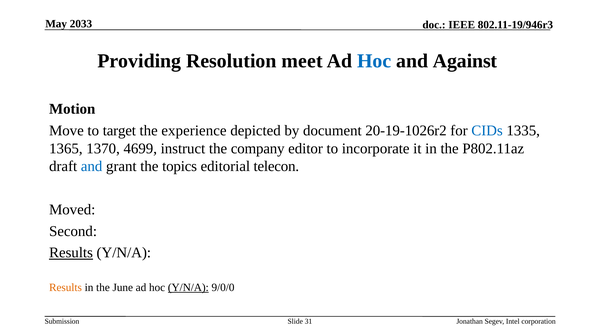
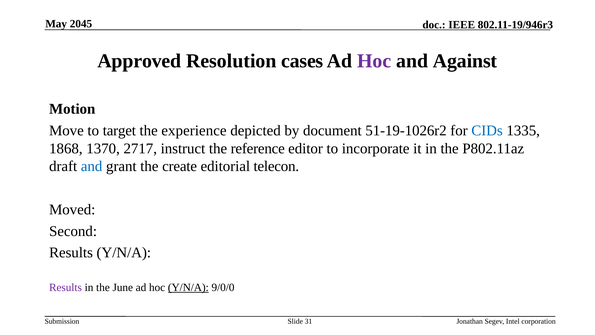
2033: 2033 -> 2045
Providing: Providing -> Approved
meet: meet -> cases
Hoc at (374, 61) colour: blue -> purple
20-19-1026r2: 20-19-1026r2 -> 51-19-1026r2
1365: 1365 -> 1868
4699: 4699 -> 2717
company: company -> reference
topics: topics -> create
Results at (71, 252) underline: present -> none
Results at (66, 287) colour: orange -> purple
